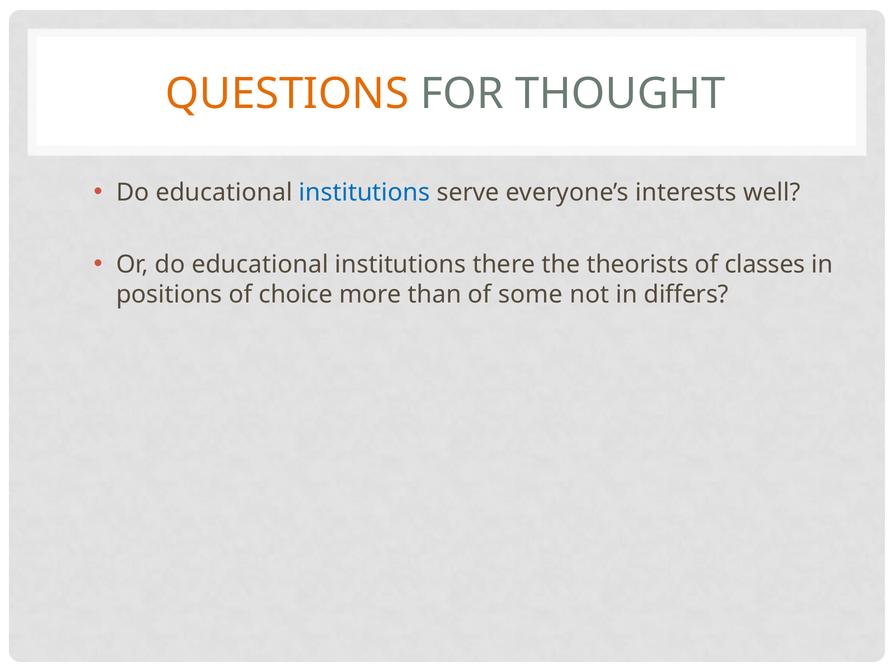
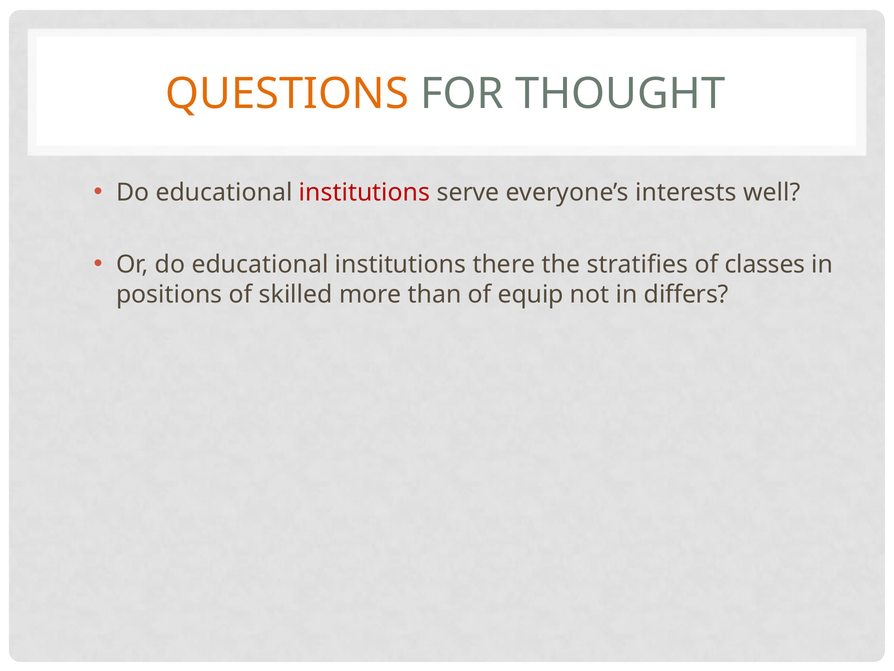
institutions at (365, 192) colour: blue -> red
theorists: theorists -> stratifies
choice: choice -> skilled
some: some -> equip
